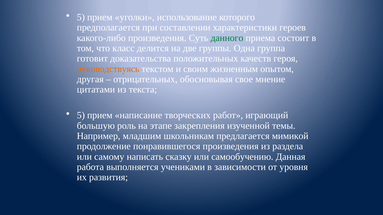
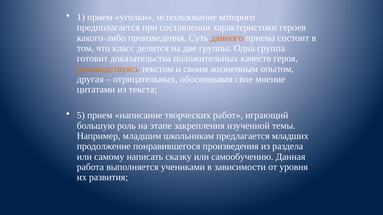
5 at (81, 17): 5 -> 1
данного colour: green -> orange
мимикой: мимикой -> младших
